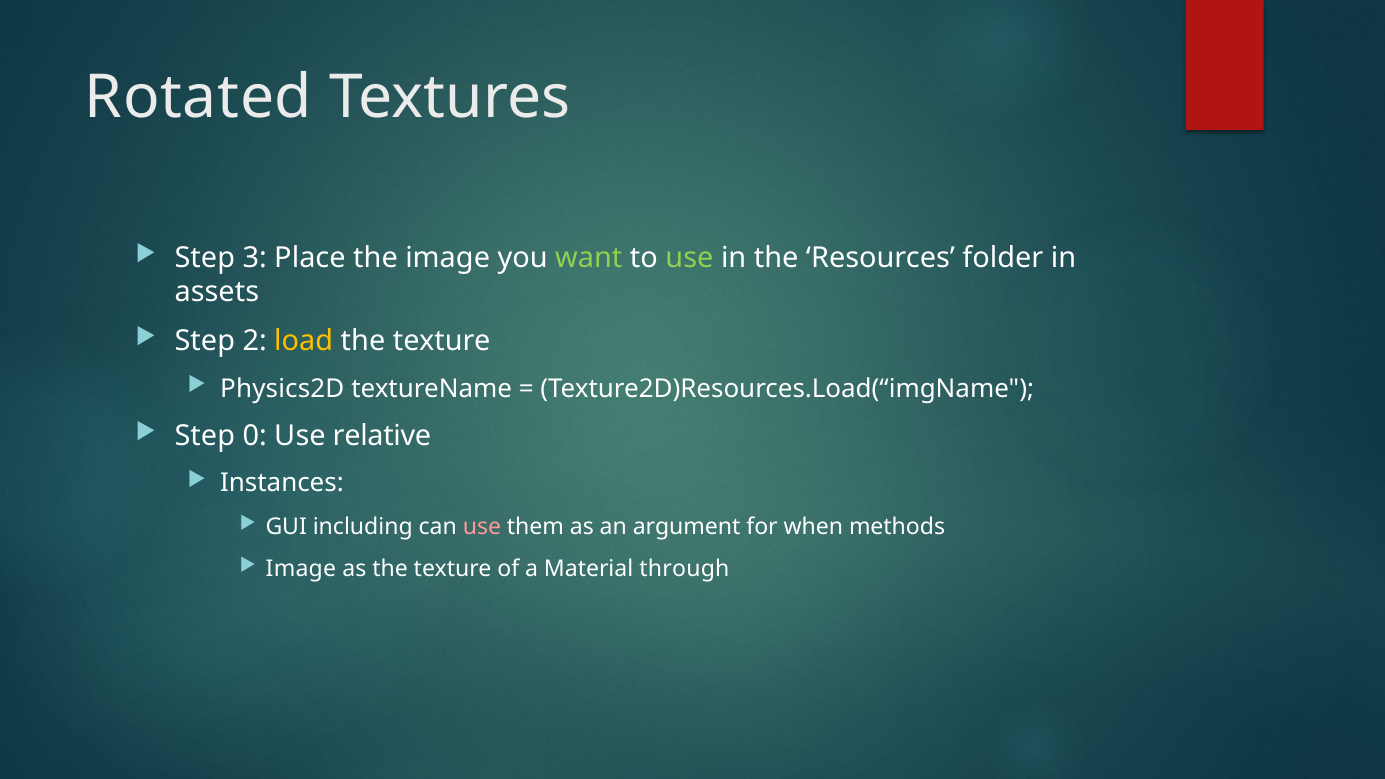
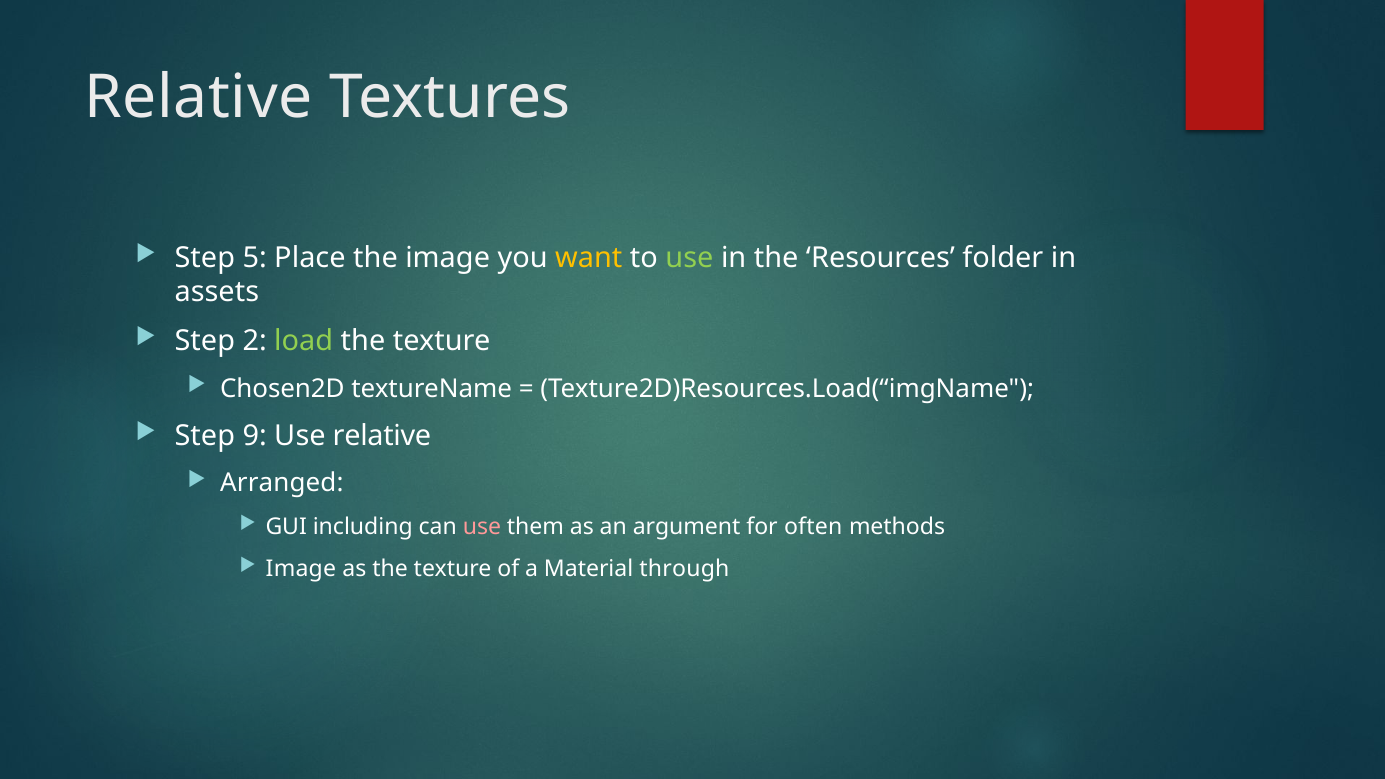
Rotated at (198, 97): Rotated -> Relative
3: 3 -> 5
want colour: light green -> yellow
load colour: yellow -> light green
Physics2D: Physics2D -> Chosen2D
0: 0 -> 9
Instances: Instances -> Arranged
when: when -> often
